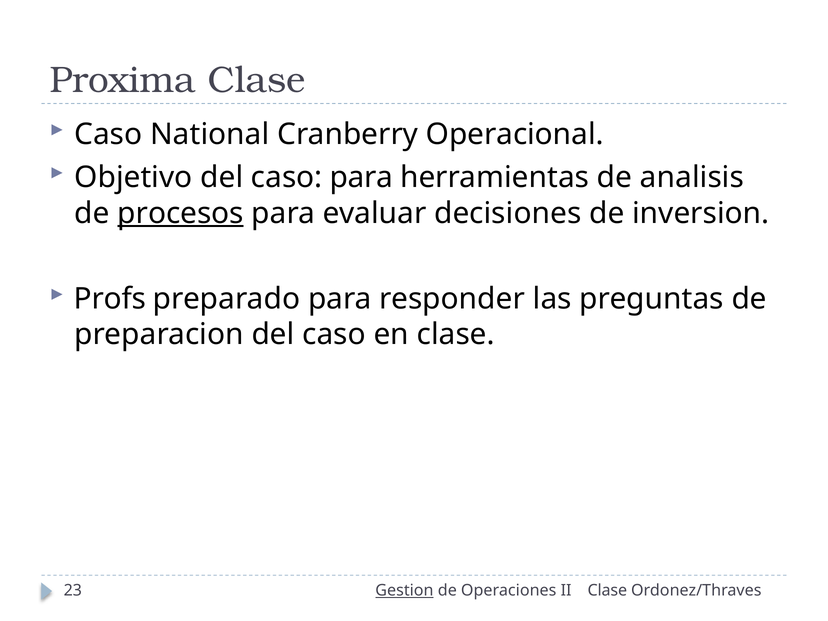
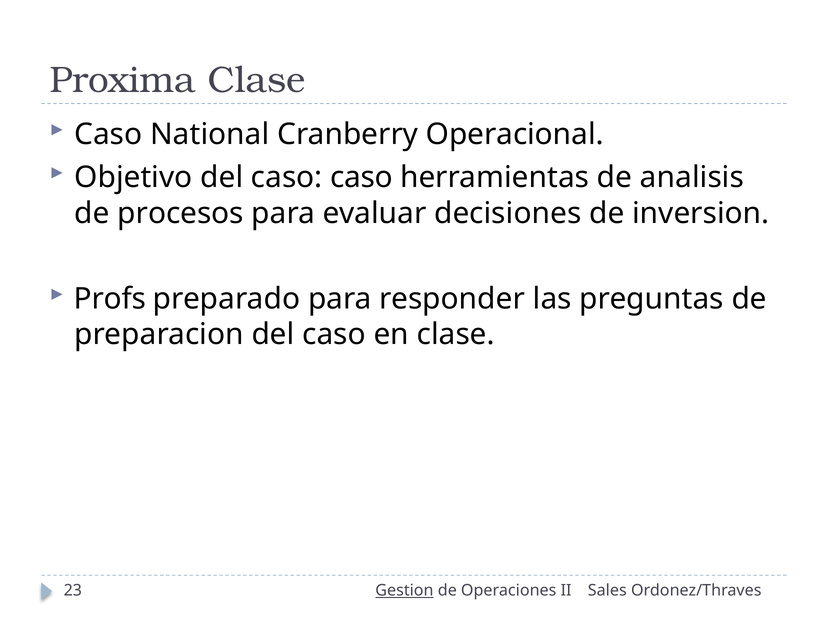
caso para: para -> caso
procesos underline: present -> none
Clase at (607, 590): Clase -> Sales
